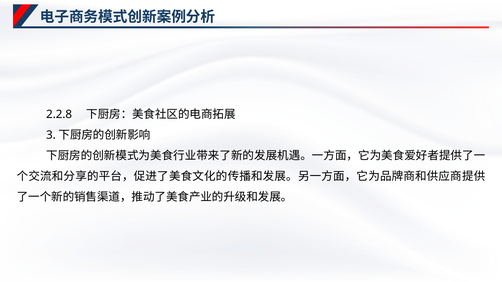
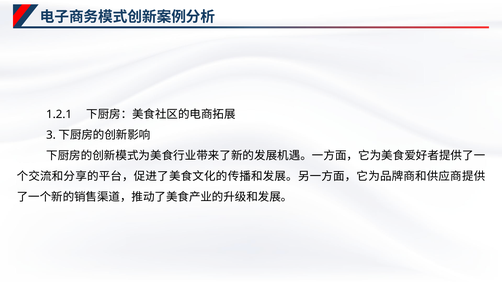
2.2.8: 2.2.8 -> 1.2.1
